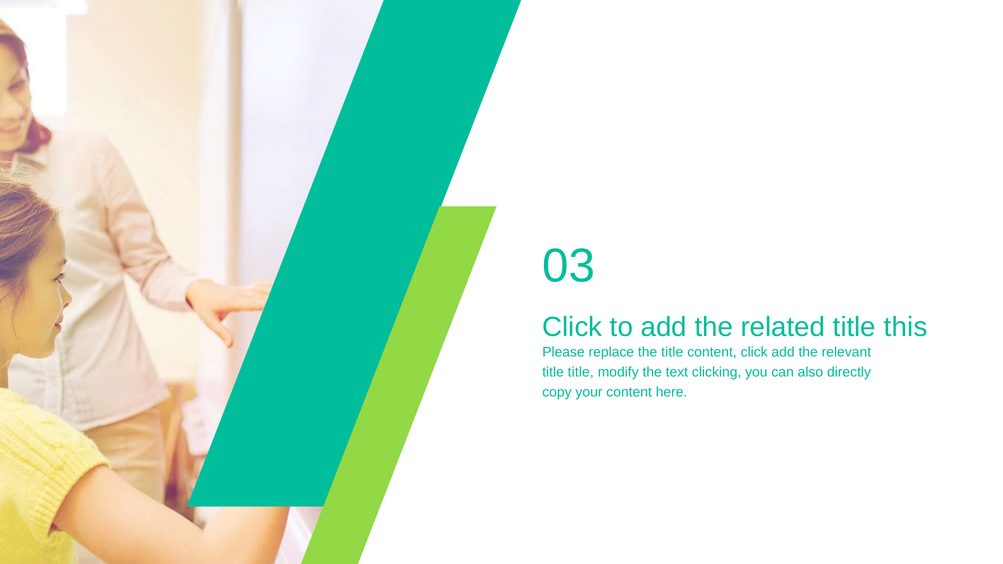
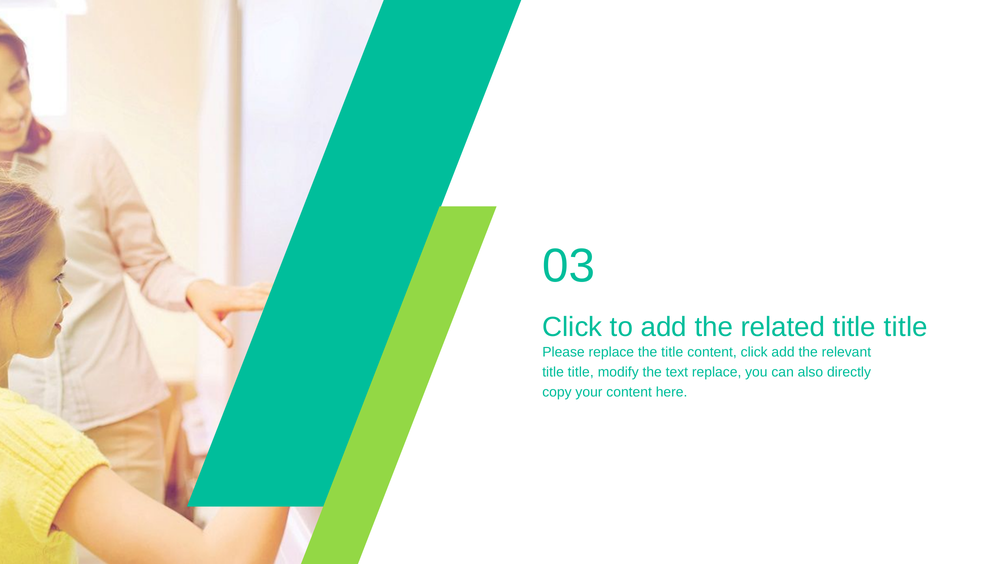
related title this: this -> title
text clicking: clicking -> replace
